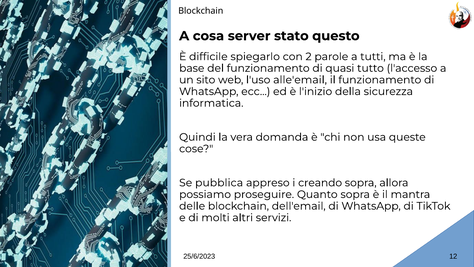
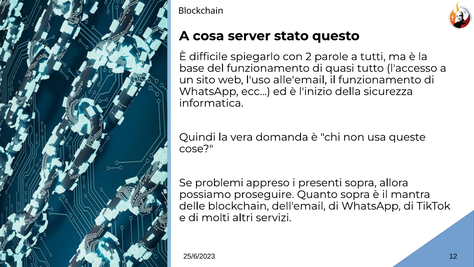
pubblica: pubblica -> problemi
creando: creando -> presenti
